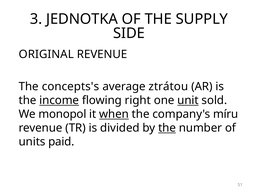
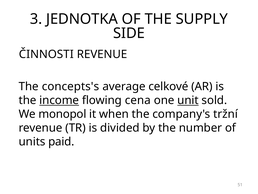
ORIGINAL: ORIGINAL -> ČINNOSTI
ztrátou: ztrátou -> celkové
right: right -> cena
when underline: present -> none
míru: míru -> tržní
the at (167, 128) underline: present -> none
